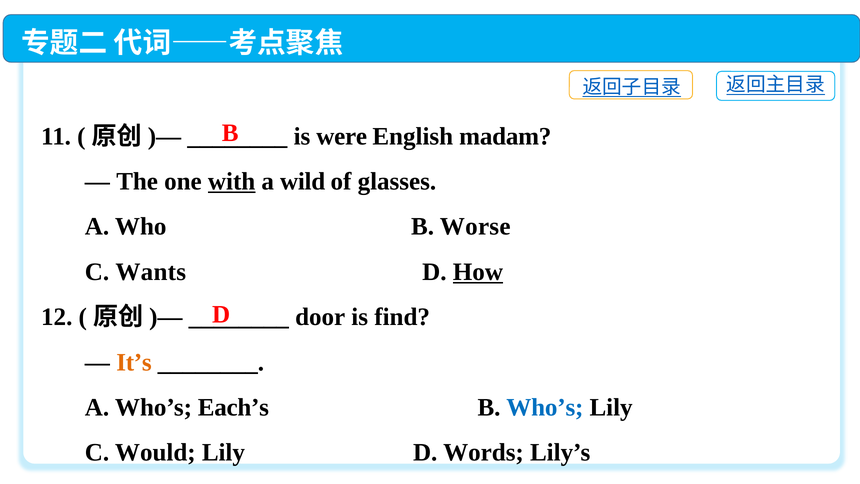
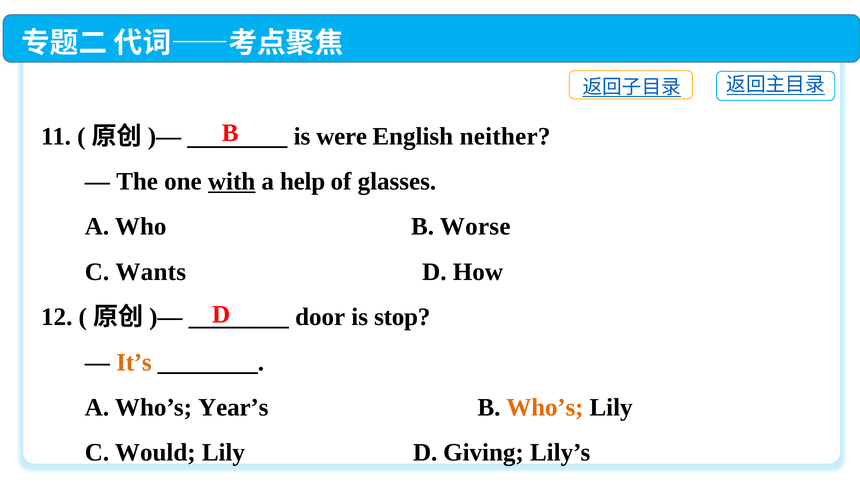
madam: madam -> neither
wild: wild -> help
How underline: present -> none
find: find -> stop
Each’s: Each’s -> Year’s
Who’s at (545, 407) colour: blue -> orange
Words: Words -> Giving
